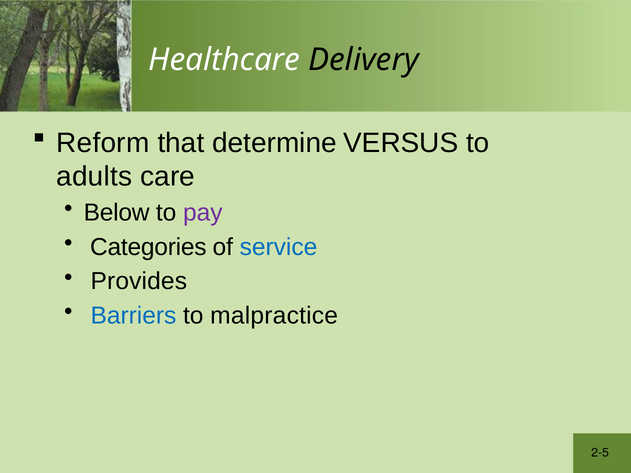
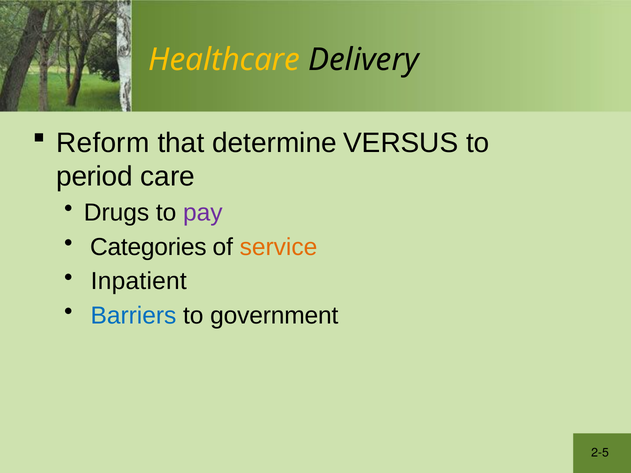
Healthcare colour: white -> yellow
adults: adults -> period
Below: Below -> Drugs
service colour: blue -> orange
Provides: Provides -> Inpatient
malpractice: malpractice -> government
